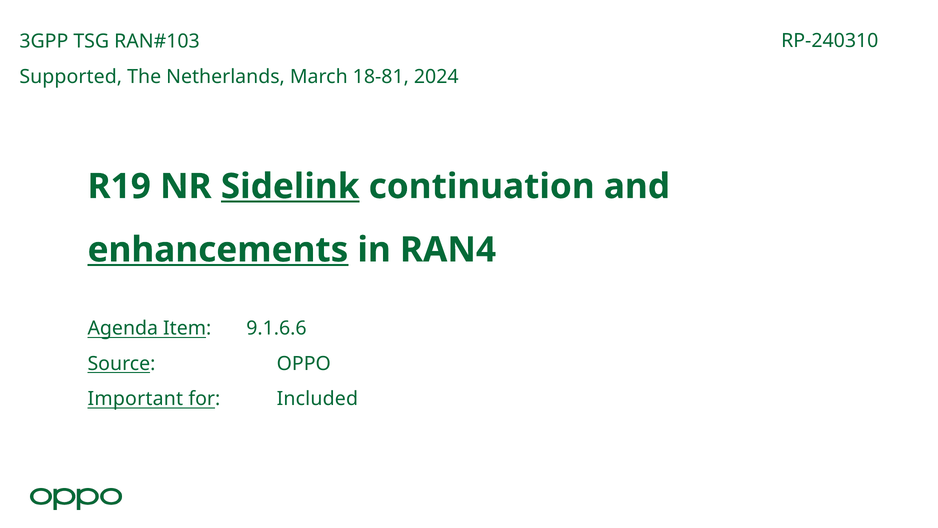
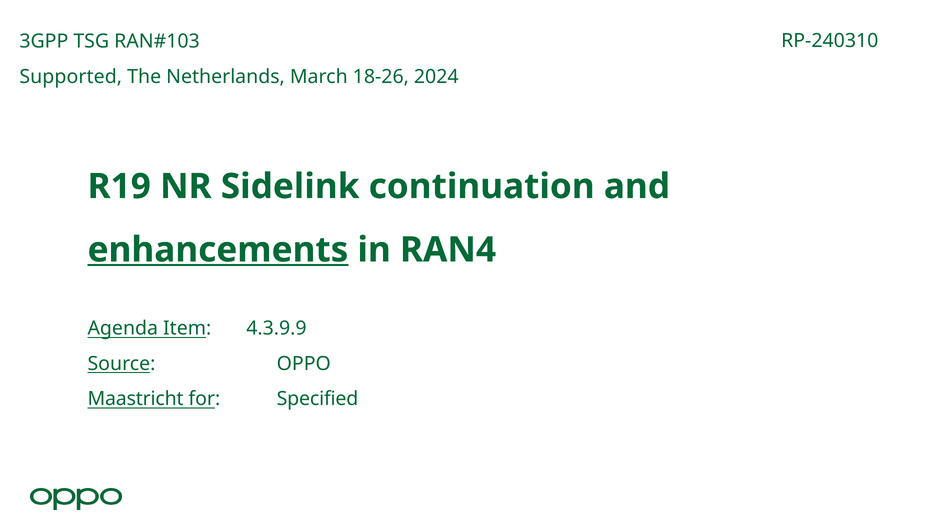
18-81: 18-81 -> 18-26
Sidelink underline: present -> none
9.1.6.6: 9.1.6.6 -> 4.3.9.9
Important: Important -> Maastricht
Included: Included -> Specified
